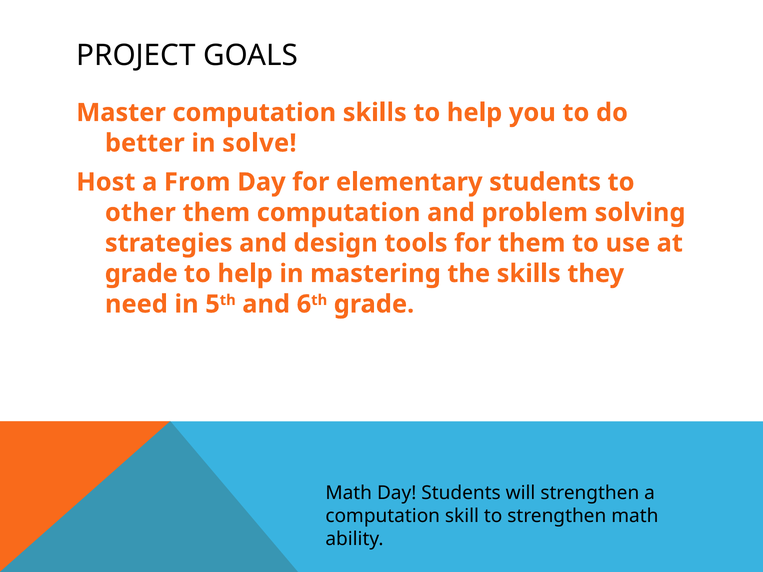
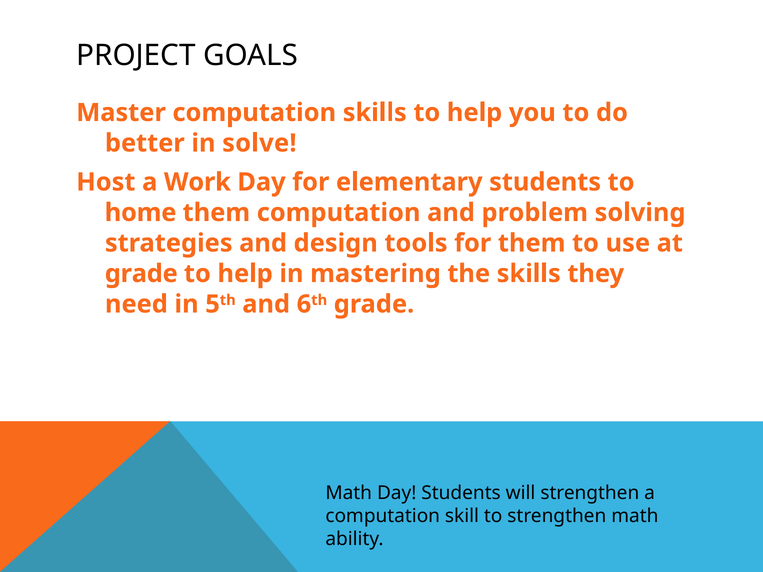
From: From -> Work
other: other -> home
